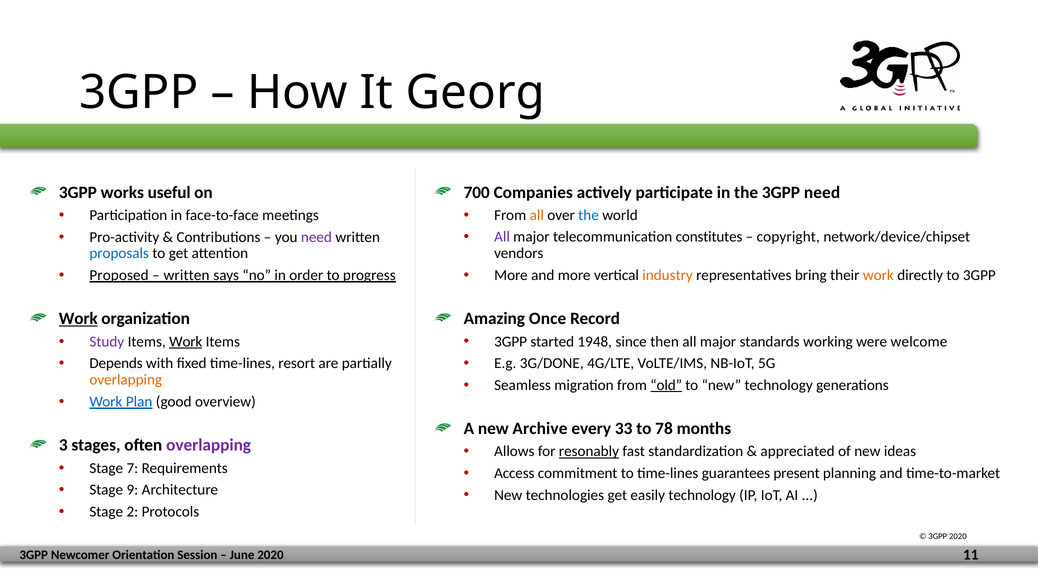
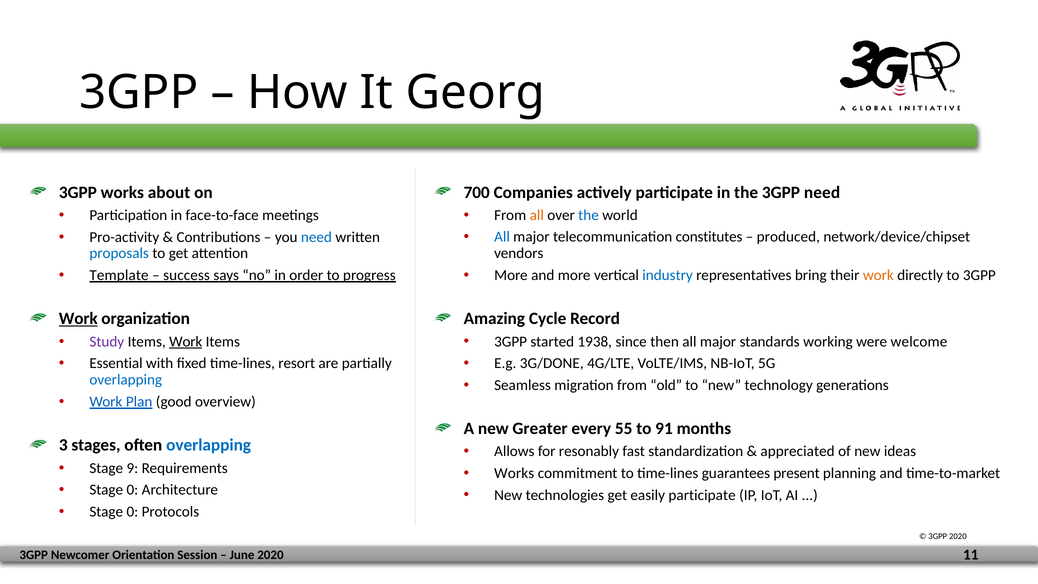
useful: useful -> about
All at (502, 237) colour: purple -> blue
copyright: copyright -> produced
need at (316, 237) colour: purple -> blue
Proposed: Proposed -> Template
written at (187, 275): written -> success
industry colour: orange -> blue
Once: Once -> Cycle
1948: 1948 -> 1938
Depends: Depends -> Essential
overlapping at (126, 380) colour: orange -> blue
old underline: present -> none
Archive: Archive -> Greater
33: 33 -> 55
78: 78 -> 91
overlapping at (209, 445) colour: purple -> blue
resonably underline: present -> none
7: 7 -> 9
Access at (514, 473): Access -> Works
9 at (132, 490): 9 -> 0
easily technology: technology -> participate
2 at (132, 512): 2 -> 0
